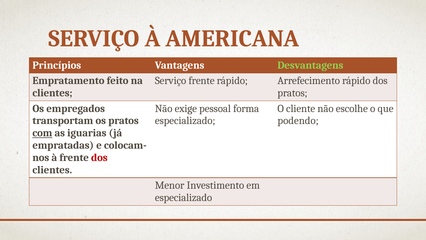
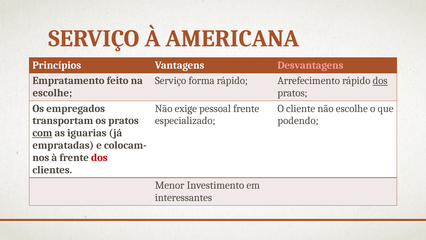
Desvantagens colour: light green -> pink
Serviço frente: frente -> forma
dos at (380, 81) underline: none -> present
clientes at (52, 93): clientes -> escolhe
pessoal forma: forma -> frente
especializado at (183, 197): especializado -> interessantes
